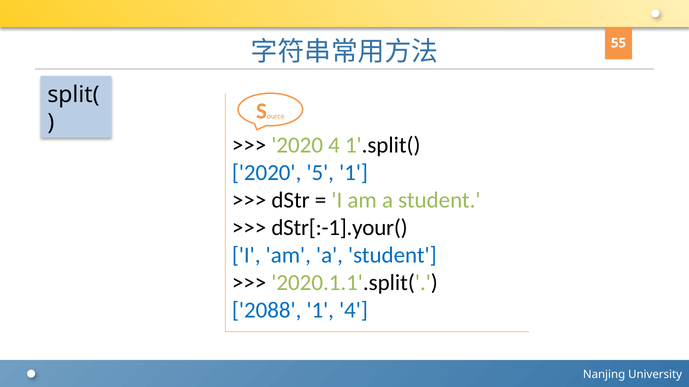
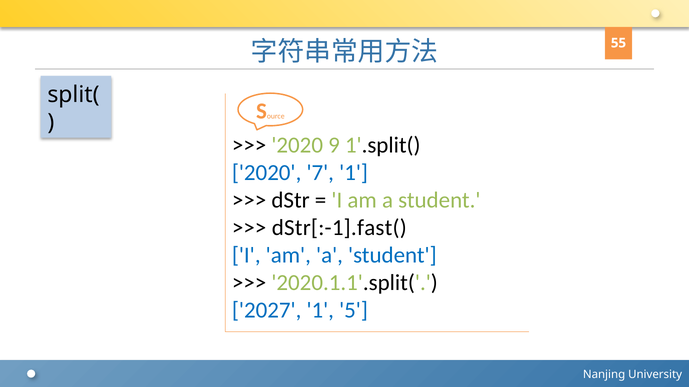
2020 4: 4 -> 9
5: 5 -> 7
dStr[:-1].your(: dStr[:-1].your( -> dStr[:-1].fast(
2088: 2088 -> 2027
1 4: 4 -> 5
